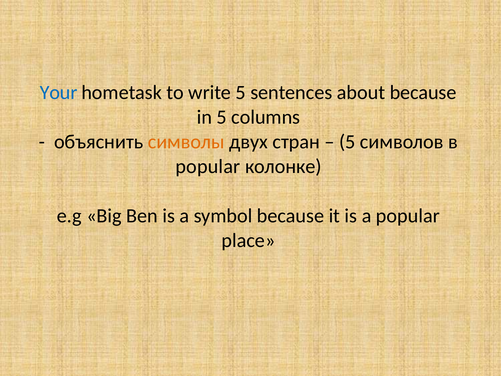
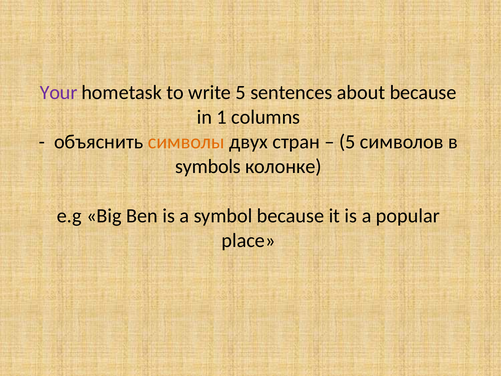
Your colour: blue -> purple
in 5: 5 -> 1
popular at (208, 166): popular -> symbols
